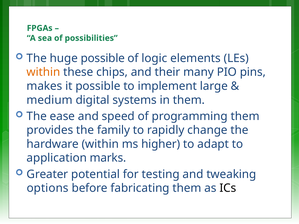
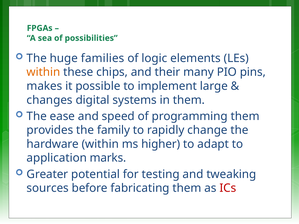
huge possible: possible -> families
medium: medium -> changes
options: options -> sources
ICs colour: black -> red
